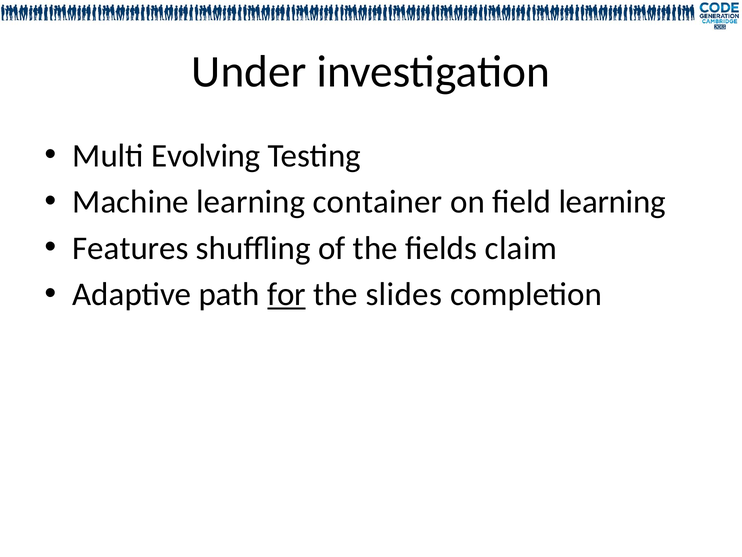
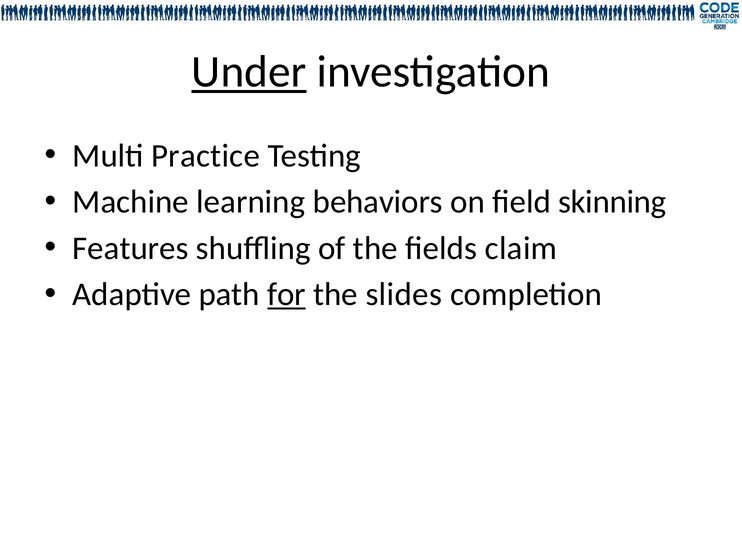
Under underline: none -> present
Evolving: Evolving -> Practice
container: container -> behaviors
field learning: learning -> skinning
